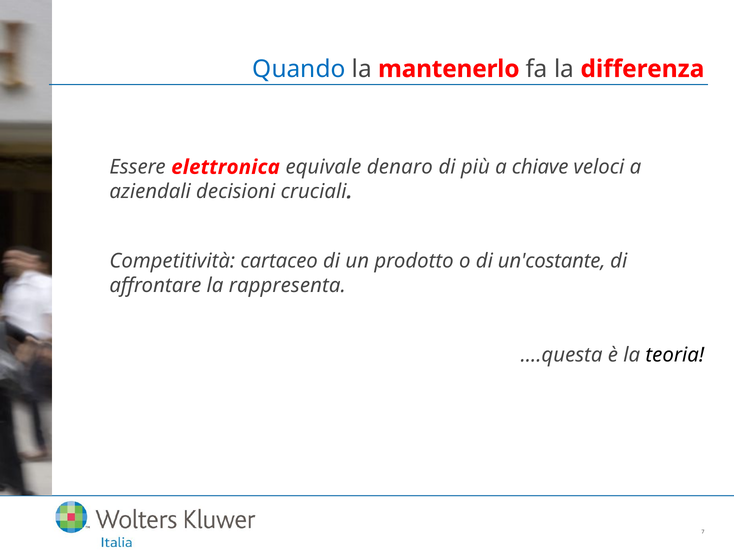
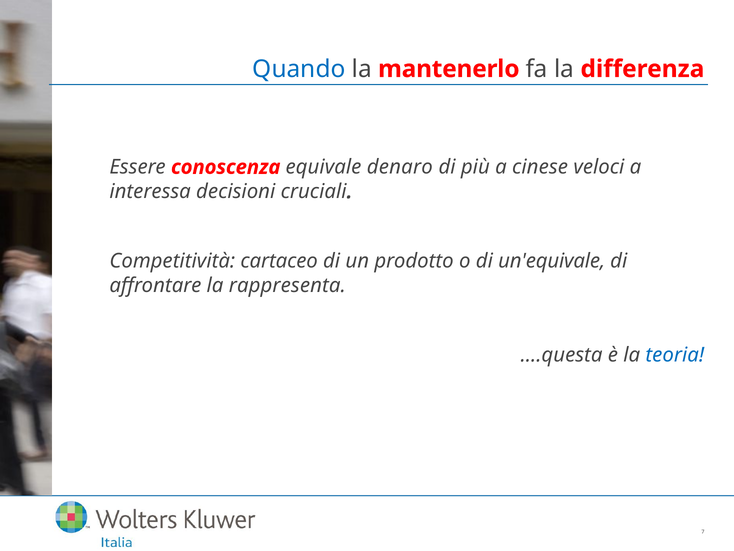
elettronica: elettronica -> conoscenza
chiave: chiave -> cinese
aziendali: aziendali -> interessa
un'costante: un'costante -> un'equivale
teoria colour: black -> blue
